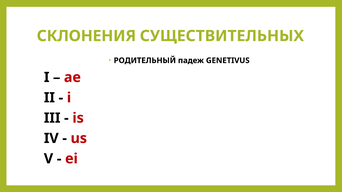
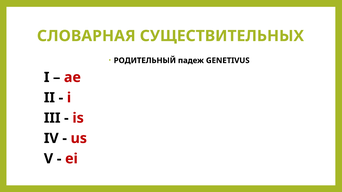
СКЛОНЕНИЯ: СКЛОНЕНИЯ -> СЛОВАРНАЯ
